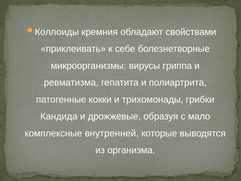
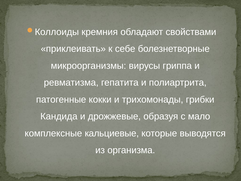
внутренней: внутренней -> кальциевые
